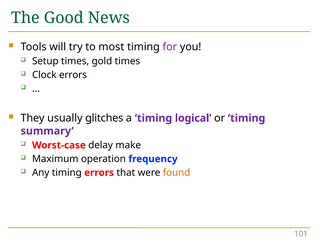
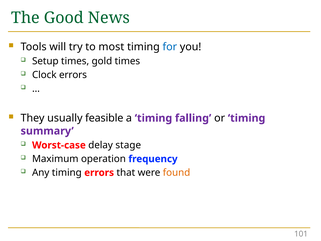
for colour: purple -> blue
glitches: glitches -> feasible
logical: logical -> falling
make: make -> stage
